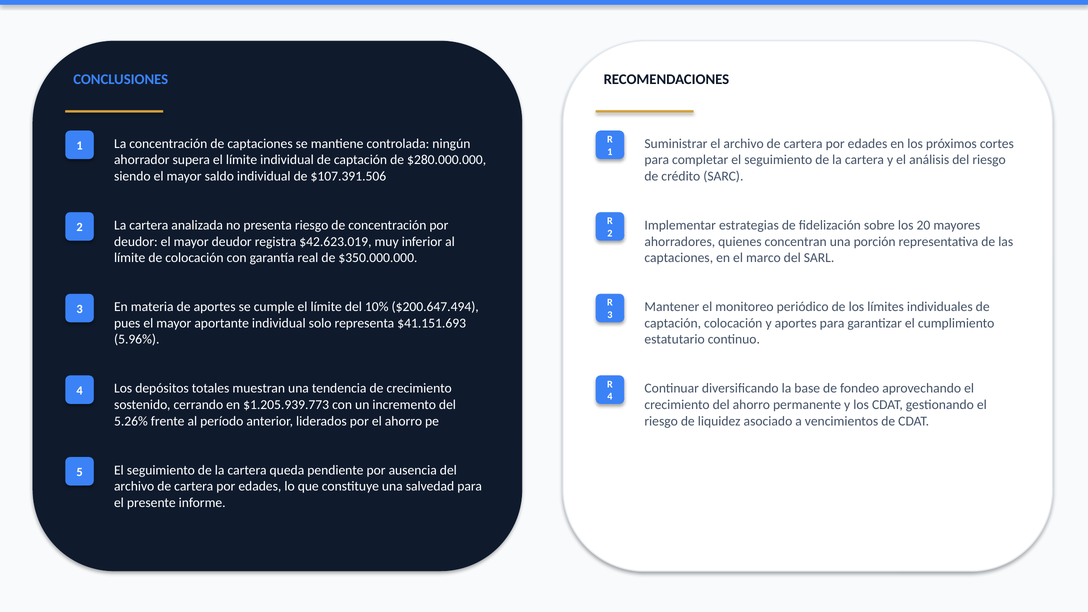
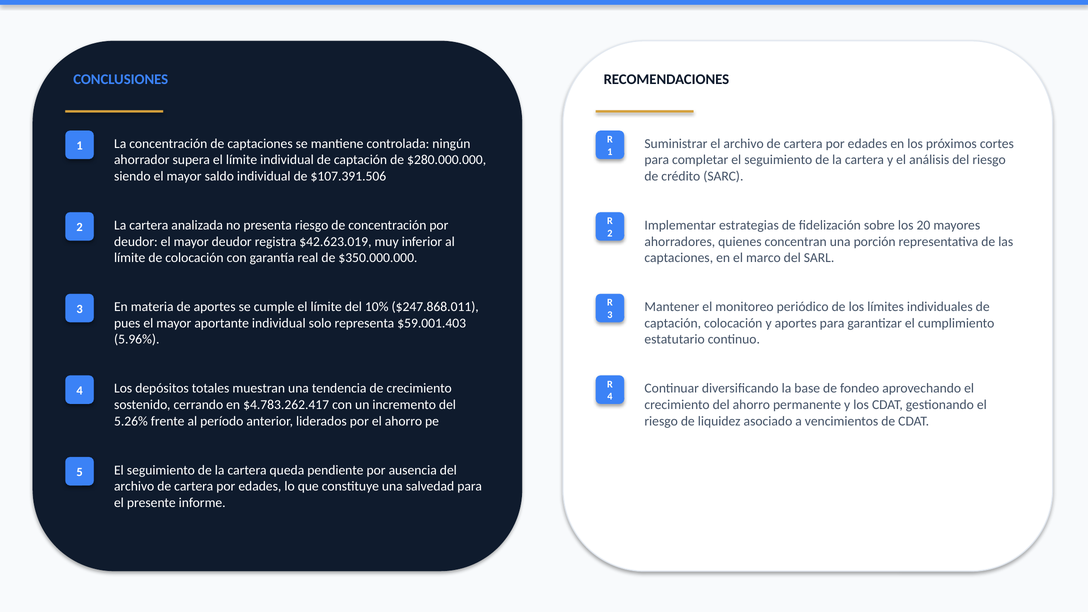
$200.647.494: $200.647.494 -> $247.868.011
$41.151.693: $41.151.693 -> $59.001.403
$1.205.939.773: $1.205.939.773 -> $4.783.262.417
